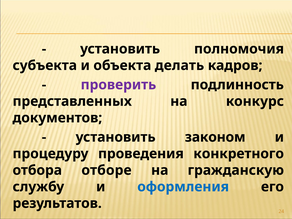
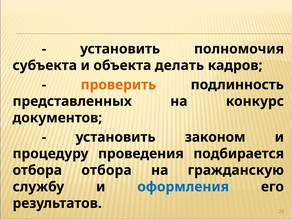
проверить colour: purple -> orange
конкретного: конкретного -> подбирается
отбора отборе: отборе -> отбора
